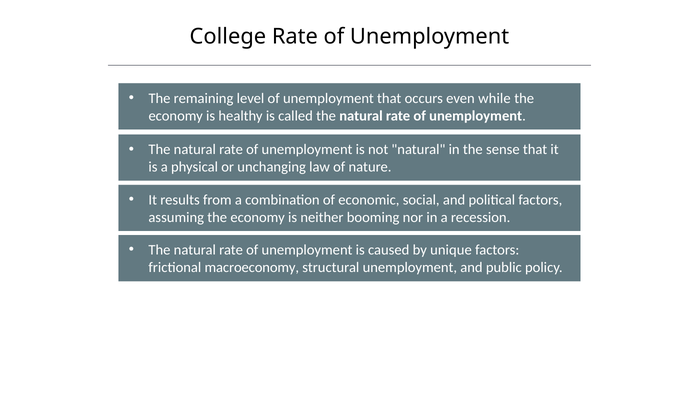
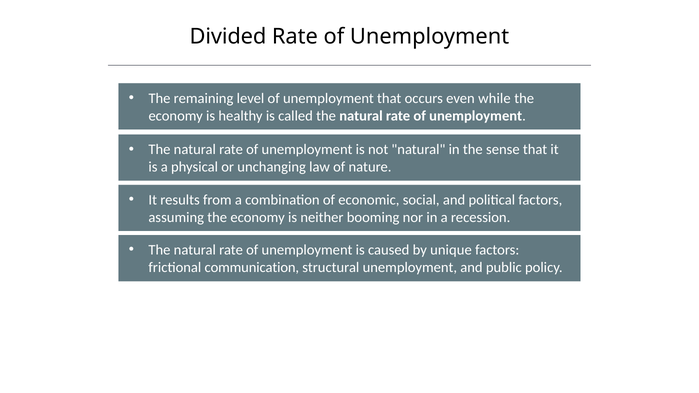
College: College -> Divided
macroeconomy: macroeconomy -> communication
